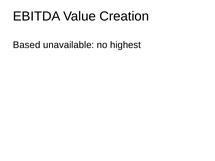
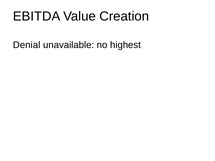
Based: Based -> Denial
